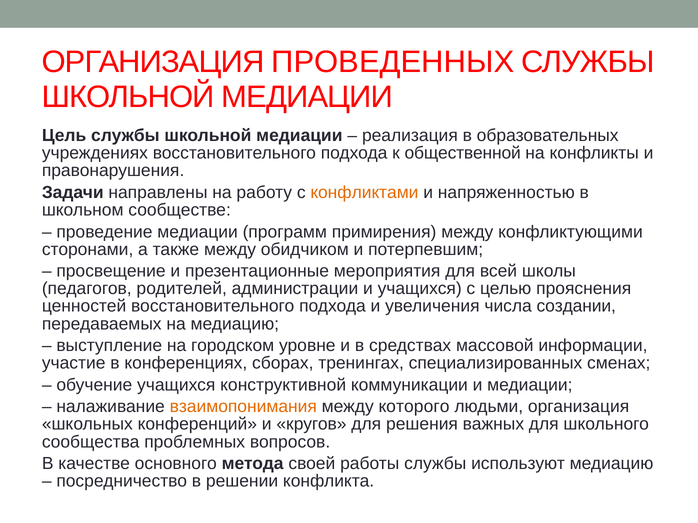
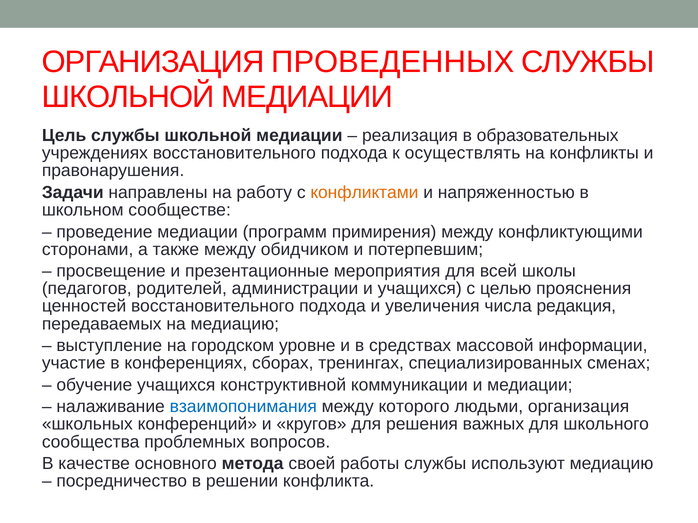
общественной: общественной -> осуществлять
создании: создании -> редакция
взаимопонимания colour: orange -> blue
